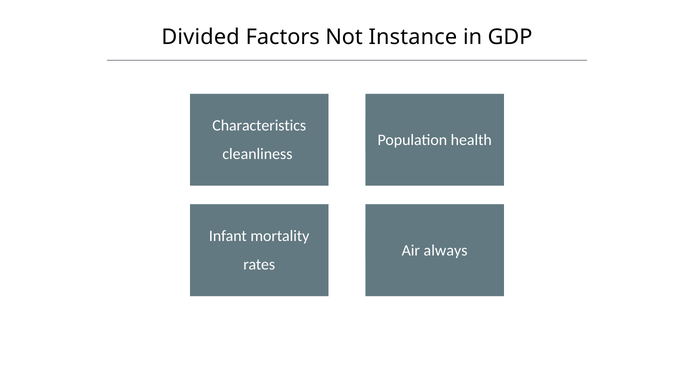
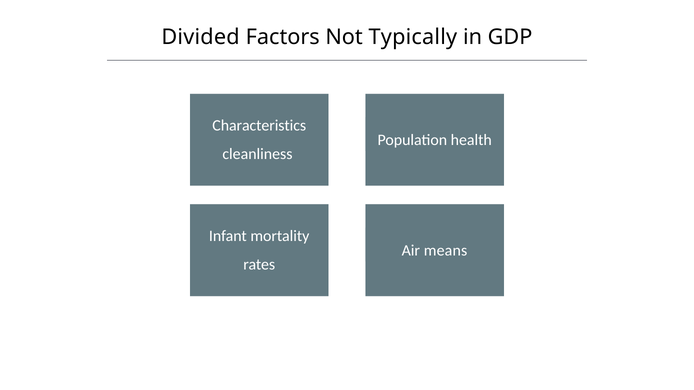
Instance: Instance -> Typically
always: always -> means
